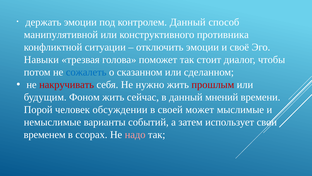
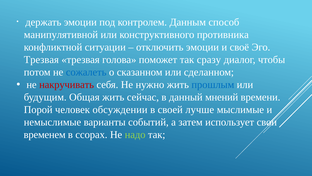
контролем Данный: Данный -> Данным
Навыки at (41, 60): Навыки -> Трезвая
стоит: стоит -> сразу
прошлым colour: red -> blue
Фоном: Фоном -> Общая
может: может -> лучше
надо colour: pink -> light green
